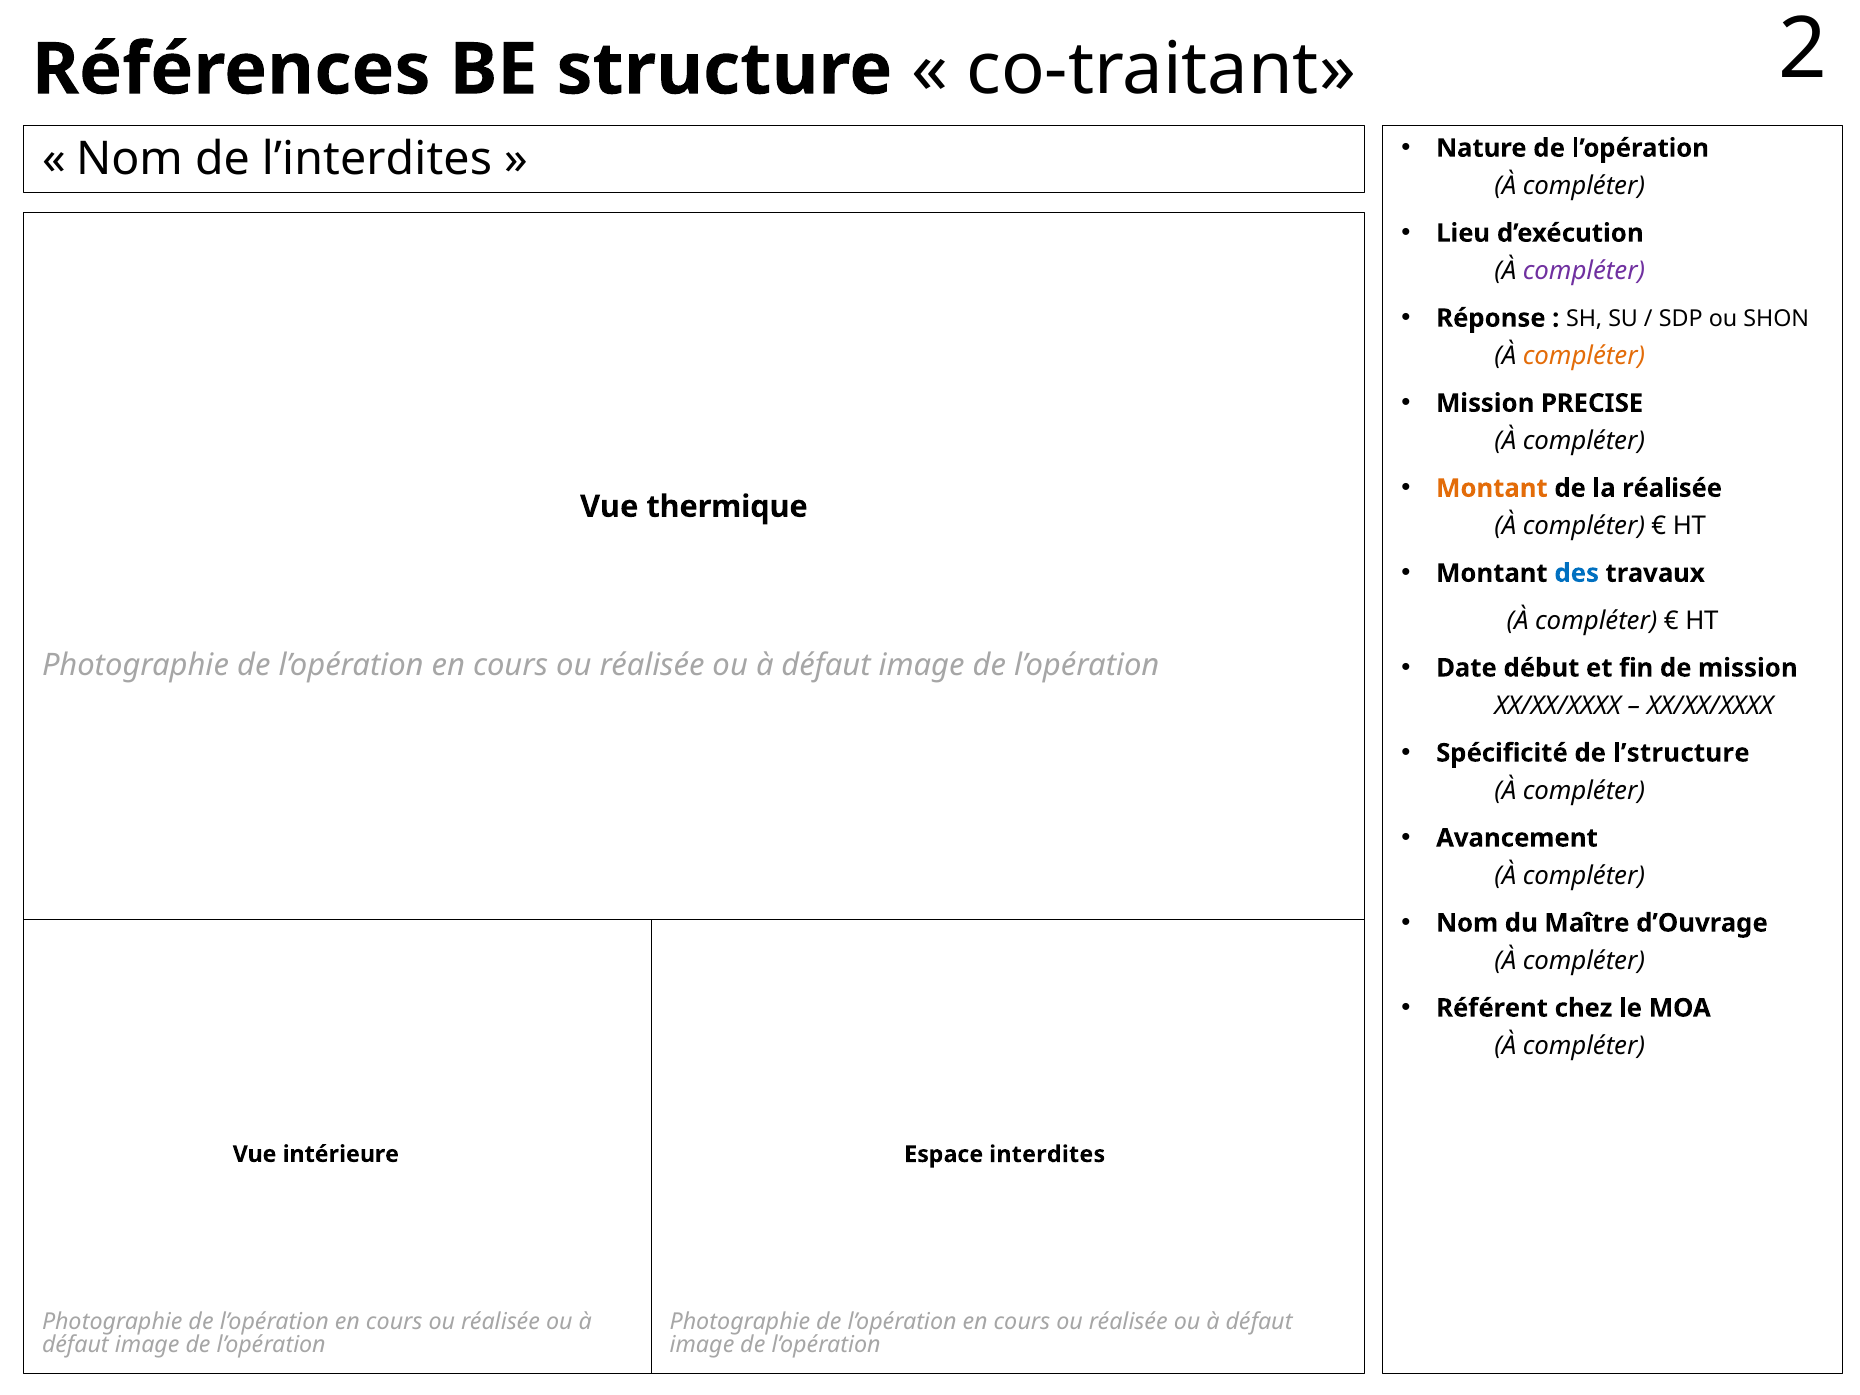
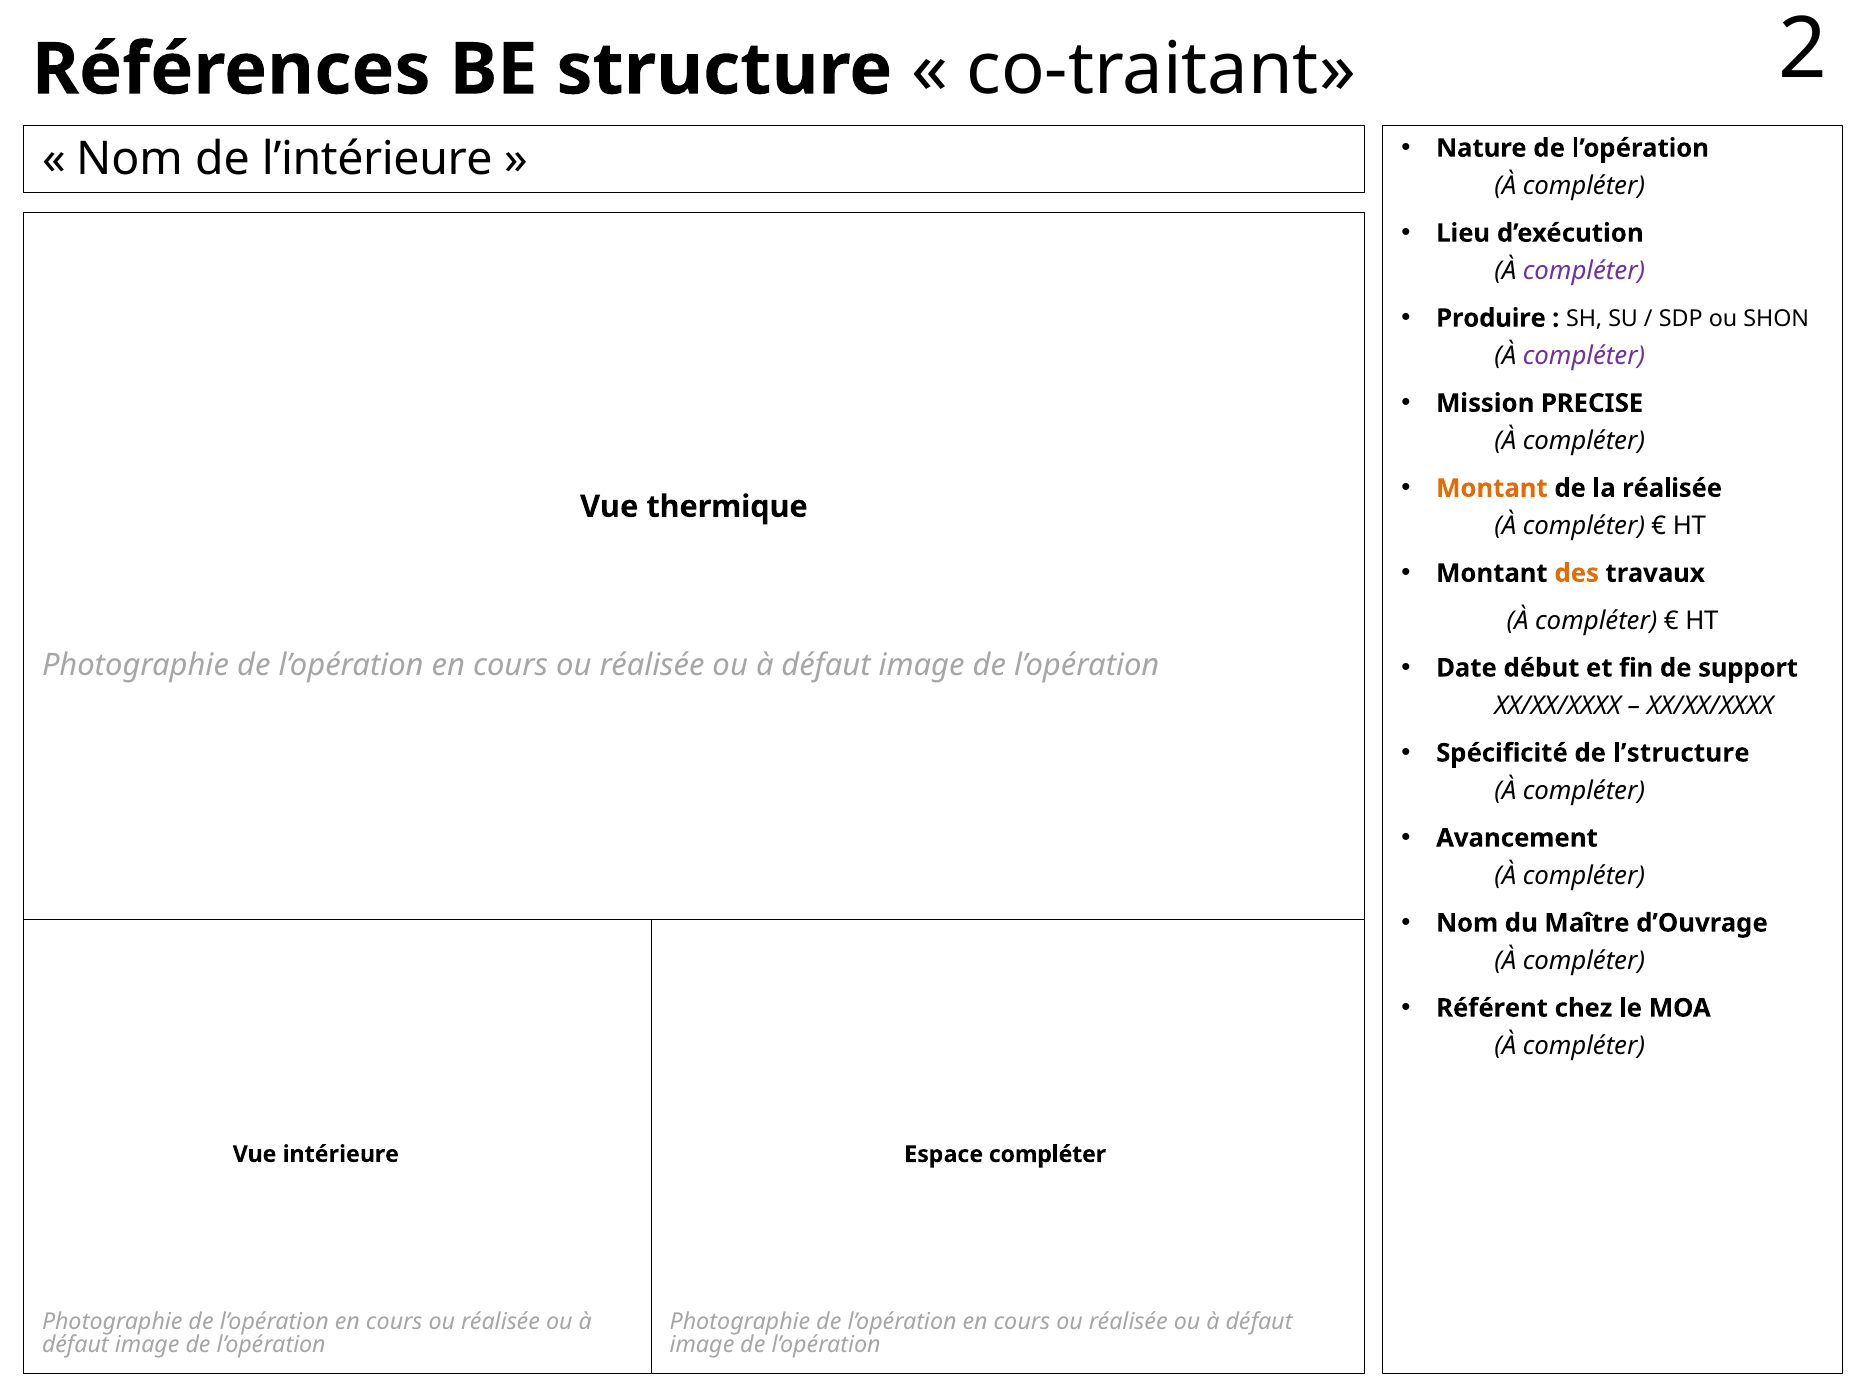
l’interdites: l’interdites -> l’intérieure
Réponse: Réponse -> Produire
compléter at (1584, 356) colour: orange -> purple
des colour: blue -> orange
de mission: mission -> support
Espace interdites: interdites -> compléter
